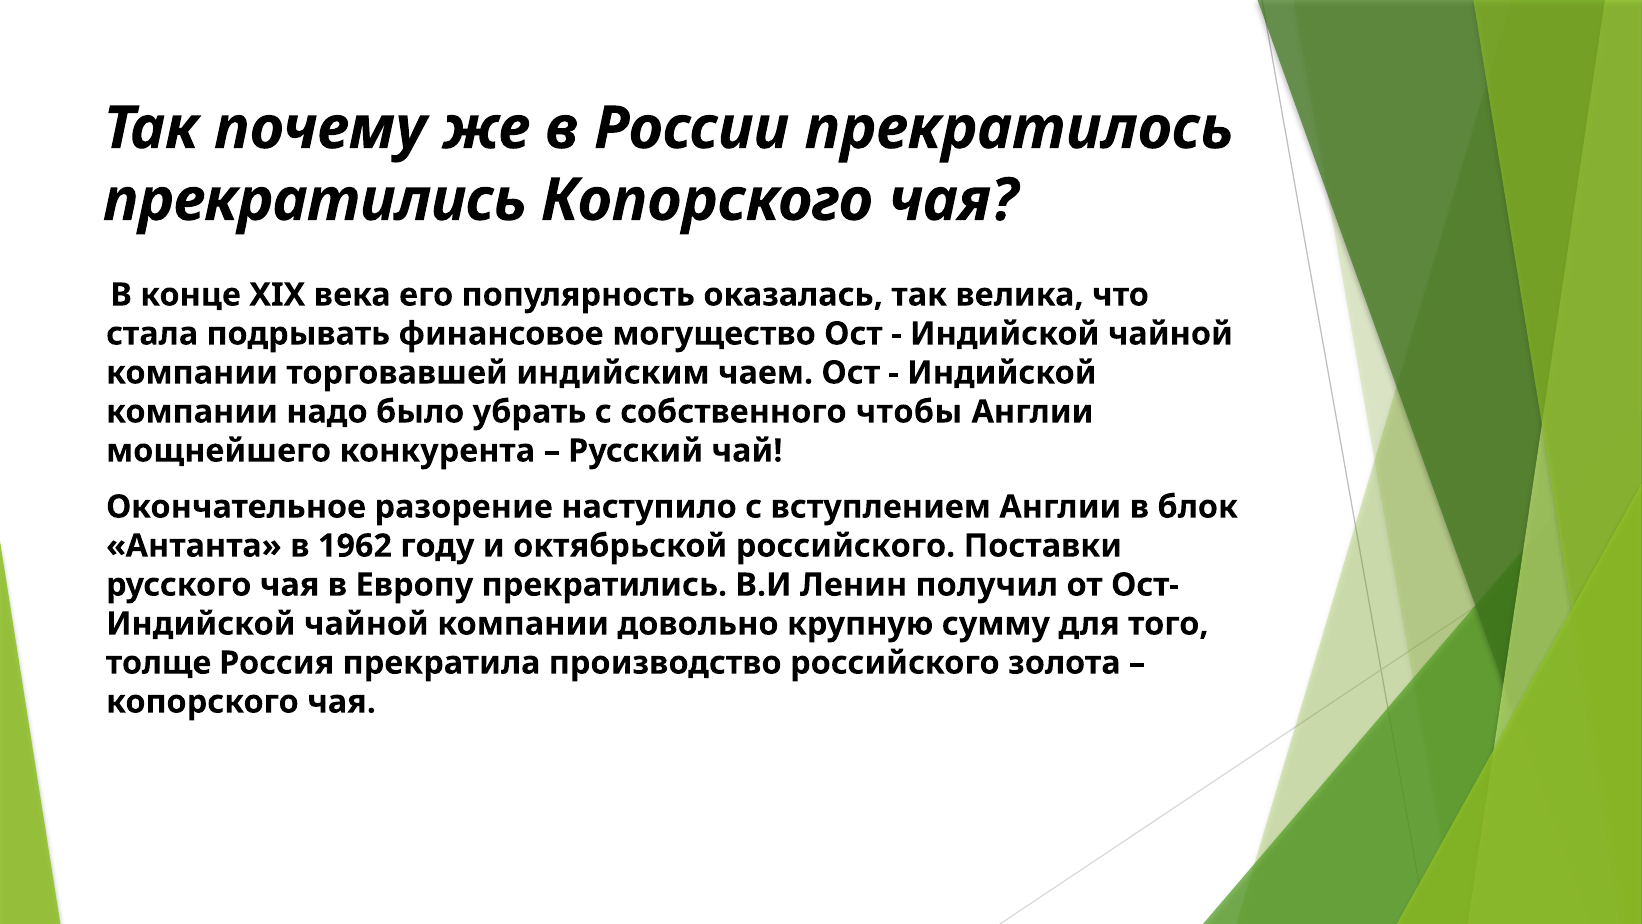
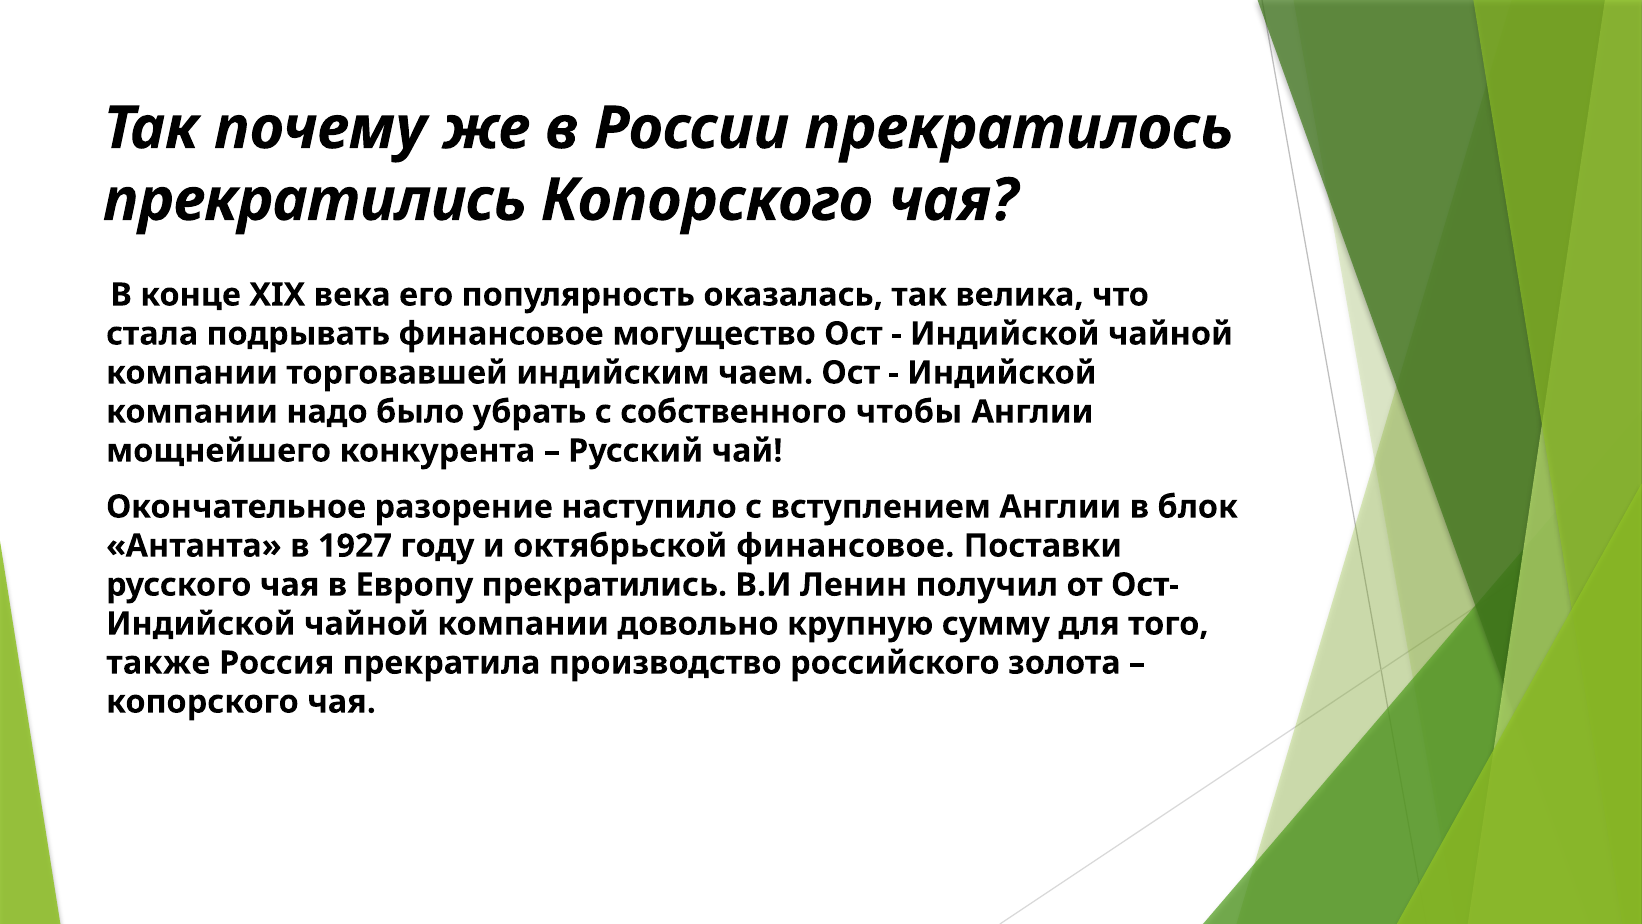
1962: 1962 -> 1927
октябрьской российского: российского -> финансовое
толще: толще -> также
